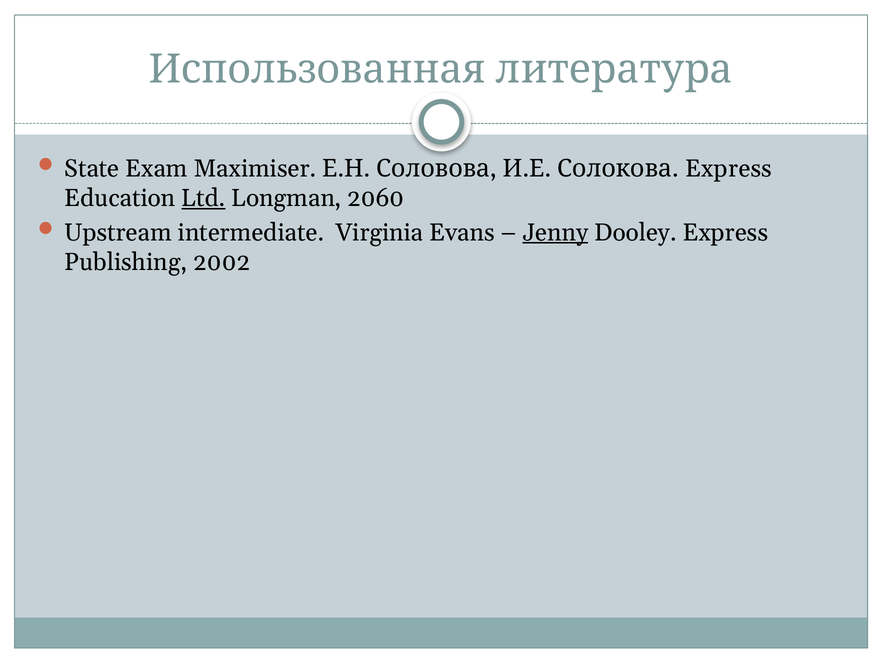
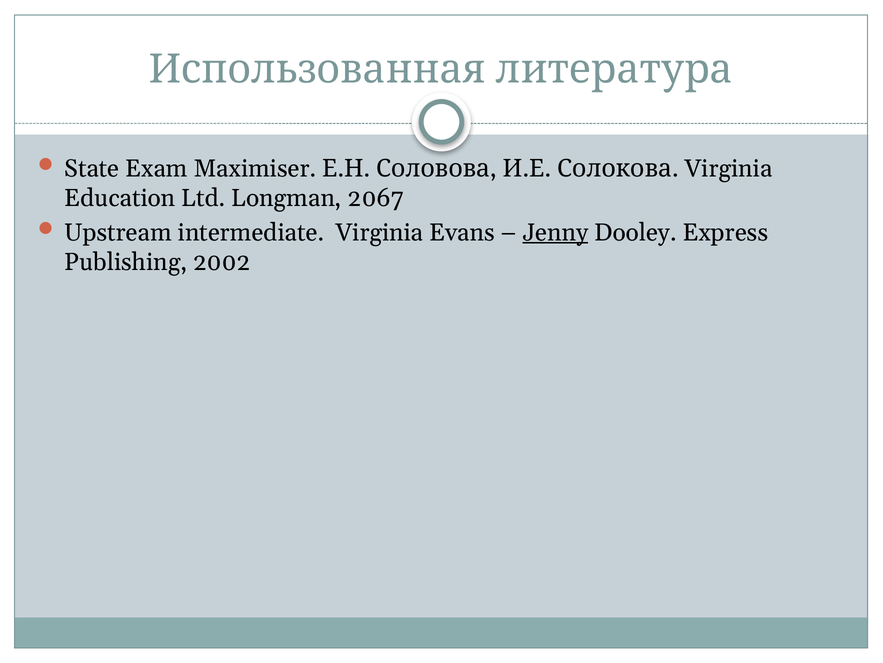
Солокова Express: Express -> Virginia
Ltd underline: present -> none
2060: 2060 -> 2067
